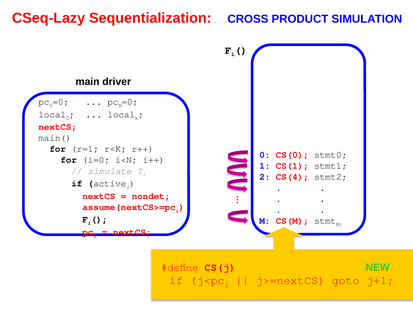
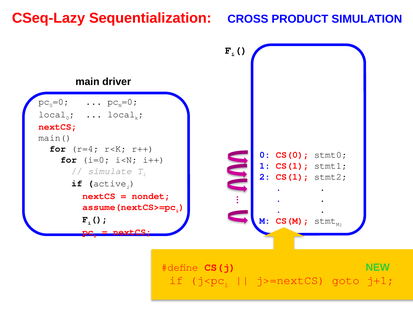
r=1: r=1 -> r=4
2 CS(4: CS(4 -> CS(1
